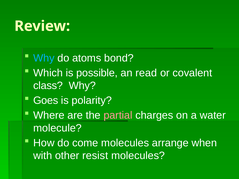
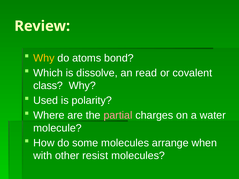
Why at (44, 58) colour: light blue -> yellow
possible: possible -> dissolve
Goes: Goes -> Used
come: come -> some
